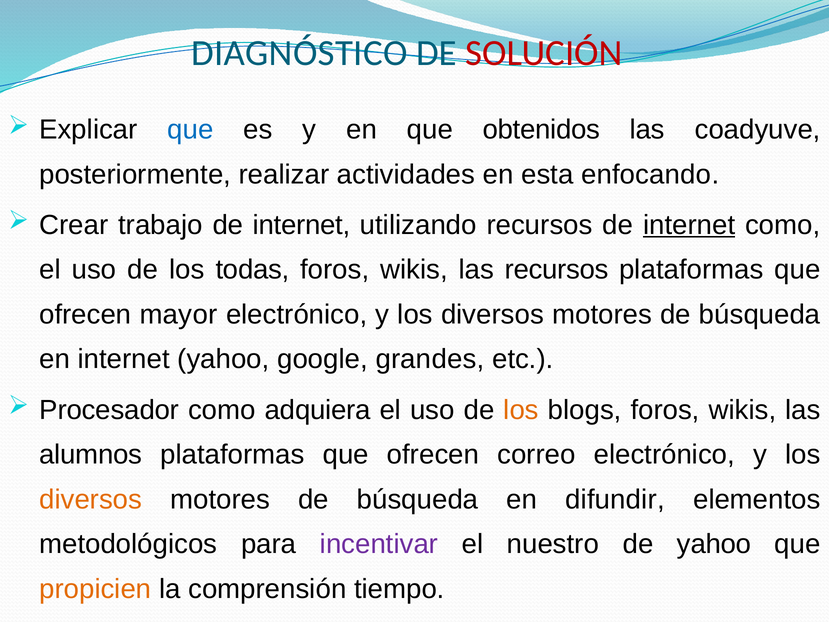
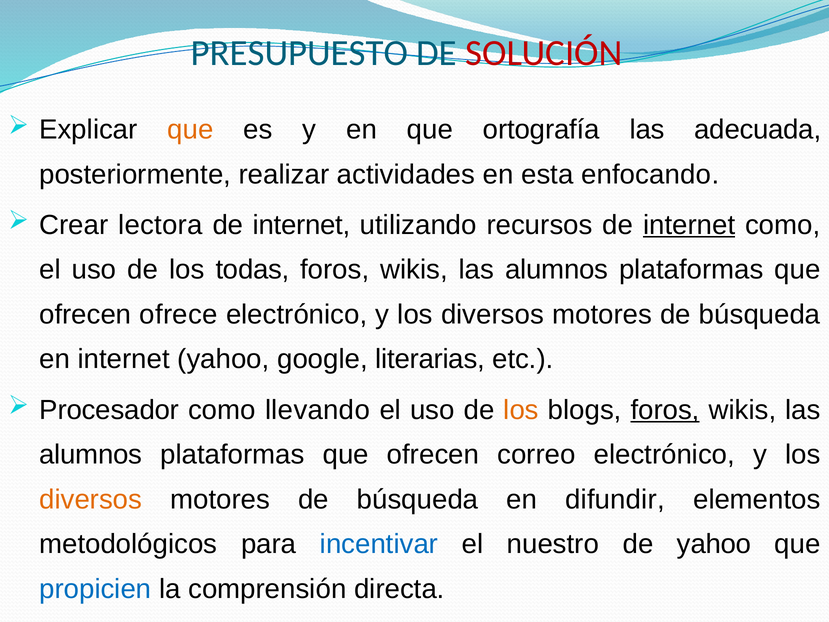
DIAGNÓSTICO: DIAGNÓSTICO -> PRESUPUESTO
que at (190, 130) colour: blue -> orange
obtenidos: obtenidos -> ortografía
coadyuve: coadyuve -> adecuada
trabajo: trabajo -> lectora
recursos at (557, 270): recursos -> alumnos
mayor: mayor -> ofrece
grandes: grandes -> literarias
adquiera: adquiera -> llevando
foros at (665, 410) underline: none -> present
incentivar colour: purple -> blue
propicien colour: orange -> blue
tiempo: tiempo -> directa
